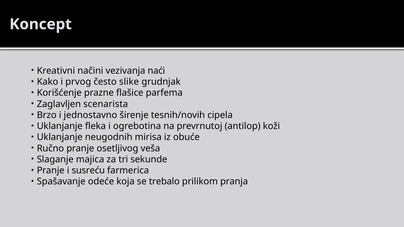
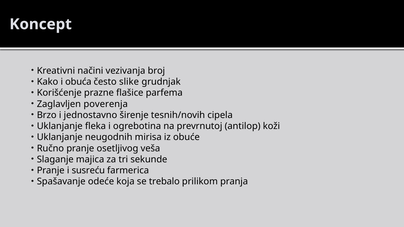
naći: naći -> broj
prvog: prvog -> obuća
scenarista: scenarista -> poverenja
